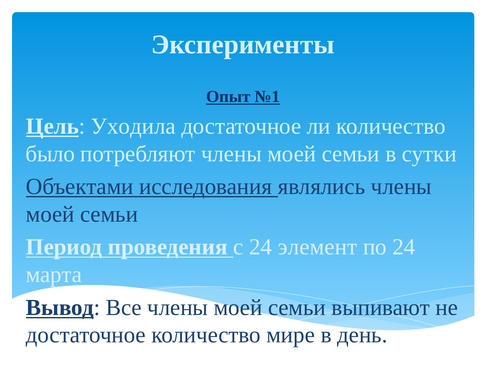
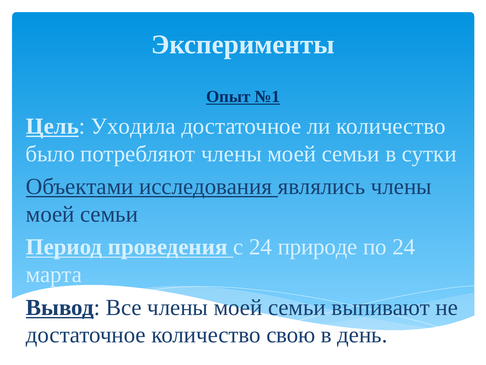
элемент: элемент -> природе
мире: мире -> свою
